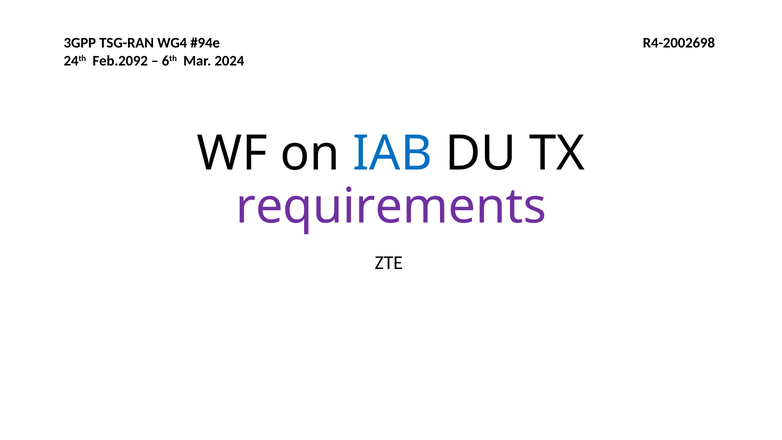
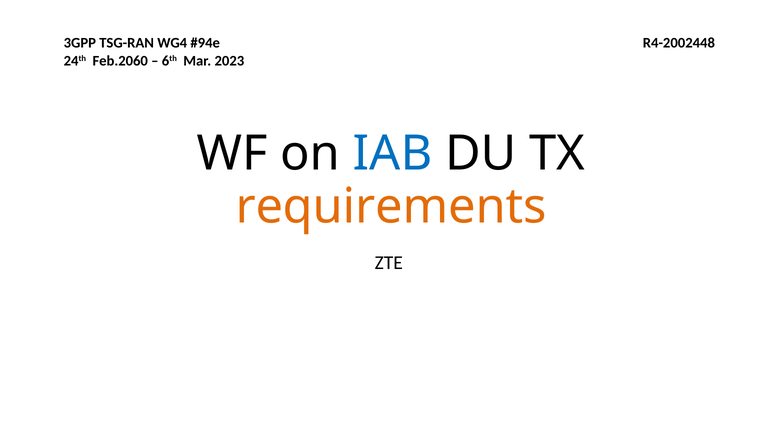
R4-2002698: R4-2002698 -> R4-2002448
Feb.2092: Feb.2092 -> Feb.2060
2024: 2024 -> 2023
requirements colour: purple -> orange
